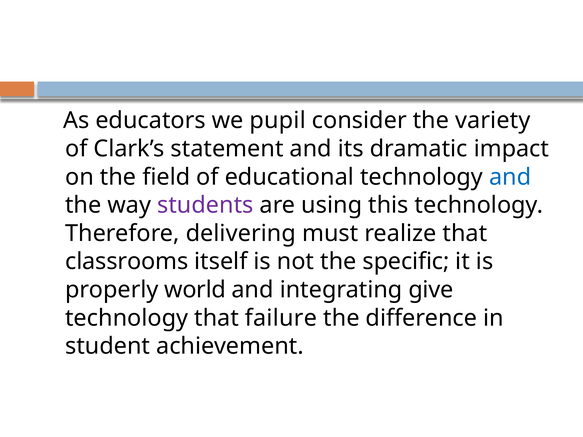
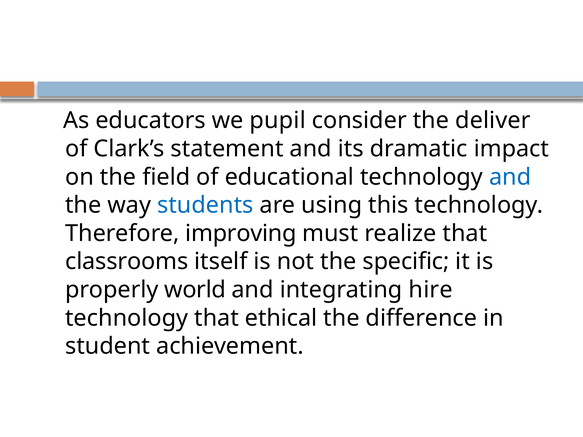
variety: variety -> deliver
students colour: purple -> blue
delivering: delivering -> improving
give: give -> hire
failure: failure -> ethical
